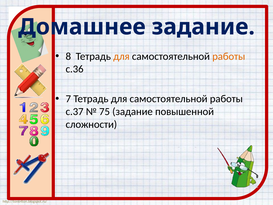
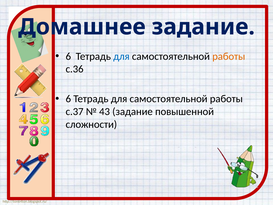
8 at (68, 56): 8 -> 6
для at (121, 56) colour: orange -> blue
7 at (68, 99): 7 -> 6
75: 75 -> 43
